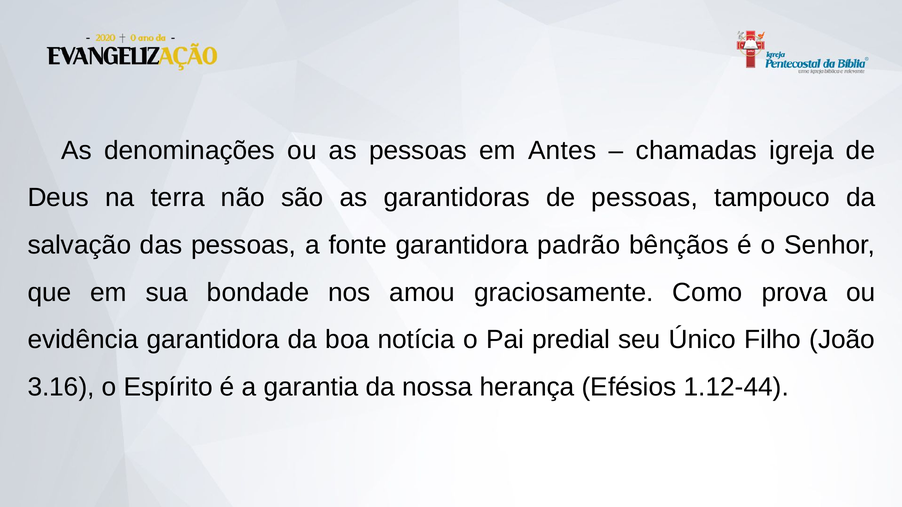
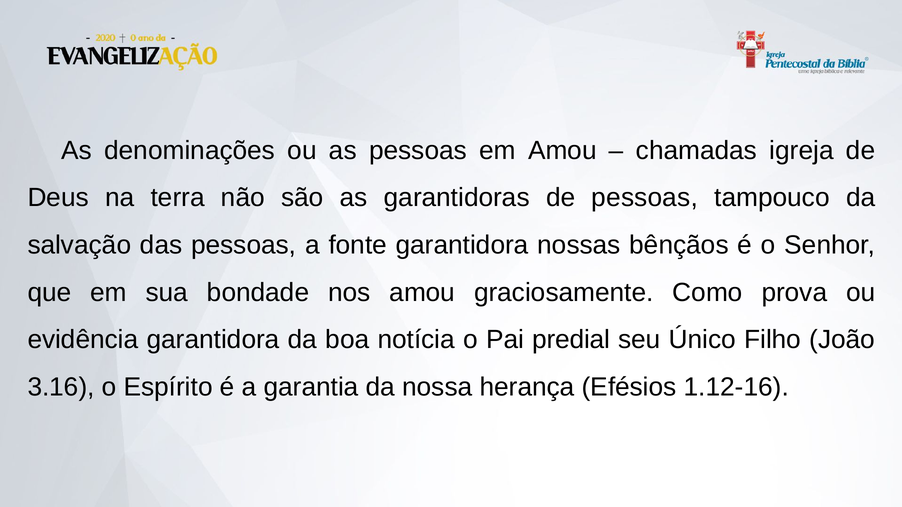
em Antes: Antes -> Amou
padrão: padrão -> nossas
1.12-44: 1.12-44 -> 1.12-16
